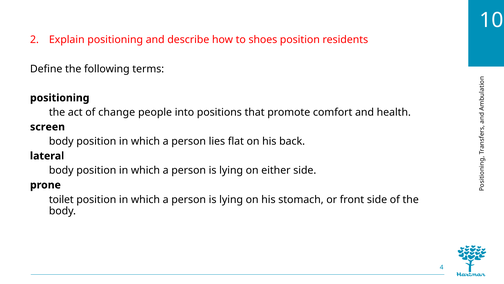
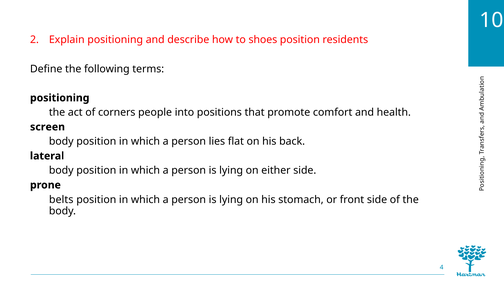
change: change -> corners
toilet: toilet -> belts
